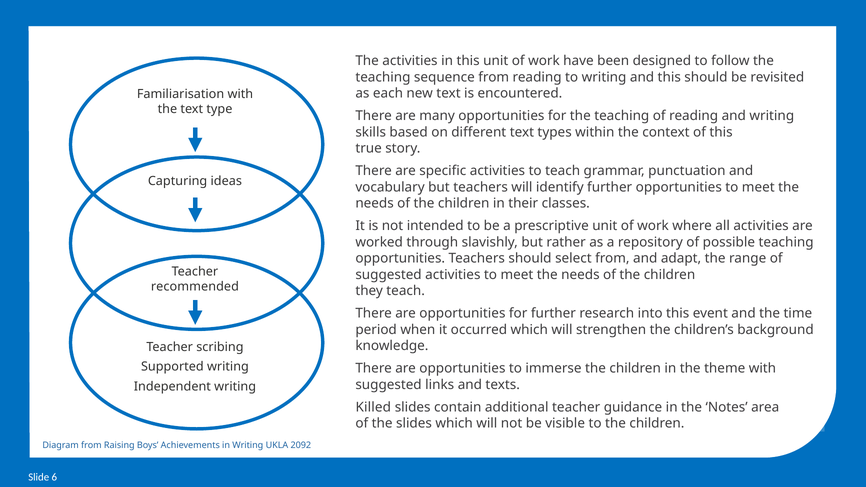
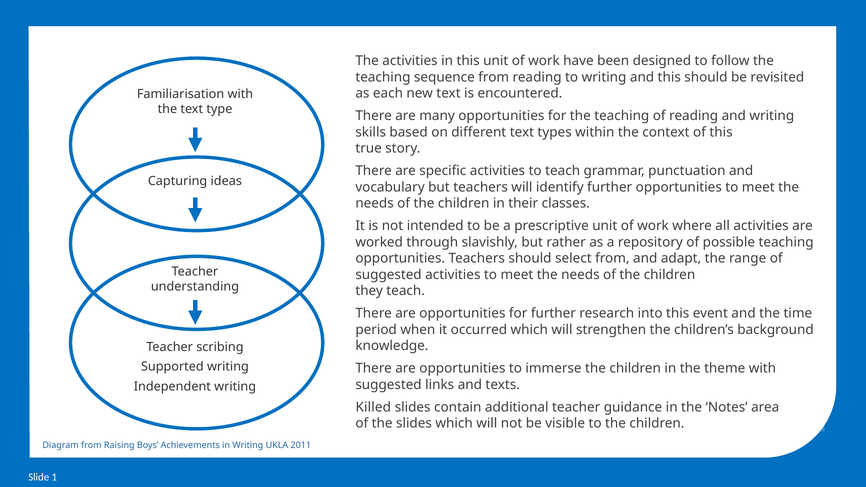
recommended: recommended -> understanding
2092: 2092 -> 2011
6: 6 -> 1
